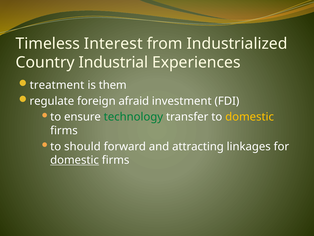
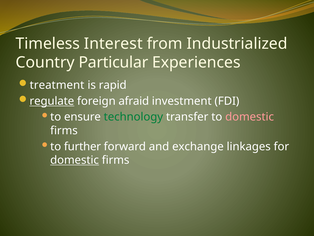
Industrial: Industrial -> Particular
them: them -> rapid
regulate underline: none -> present
domestic at (250, 117) colour: yellow -> pink
should: should -> further
attracting: attracting -> exchange
